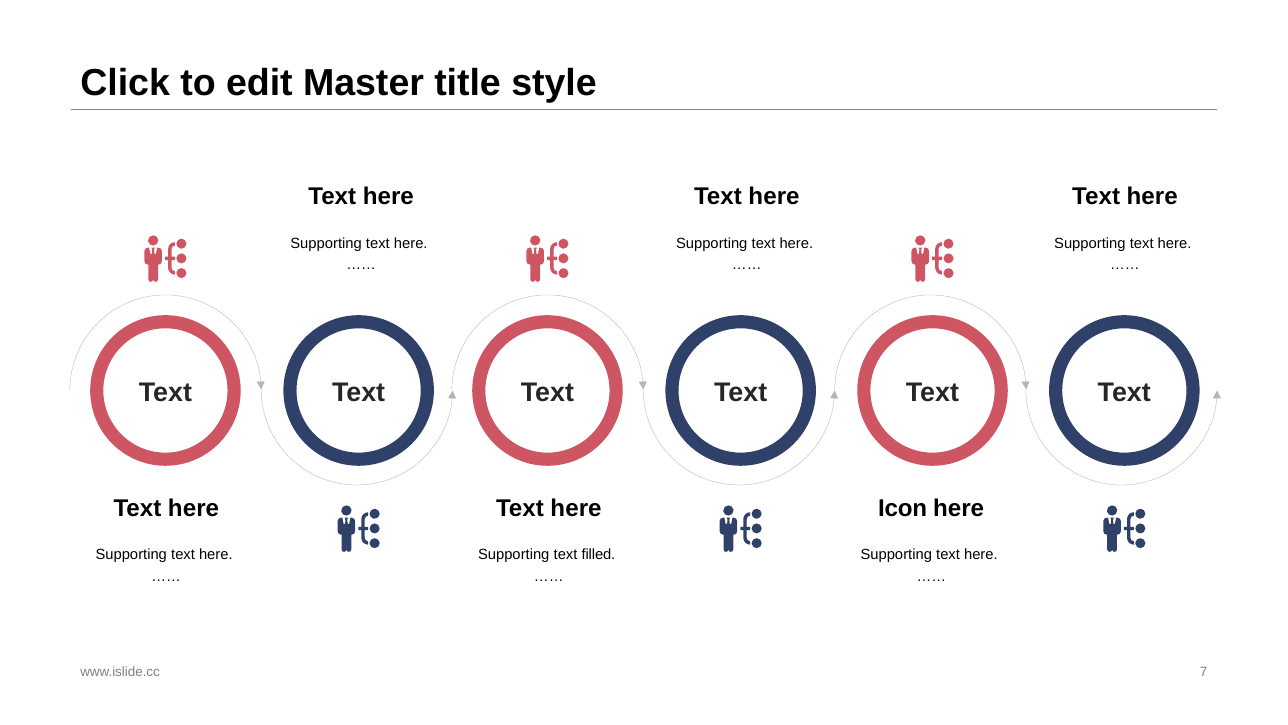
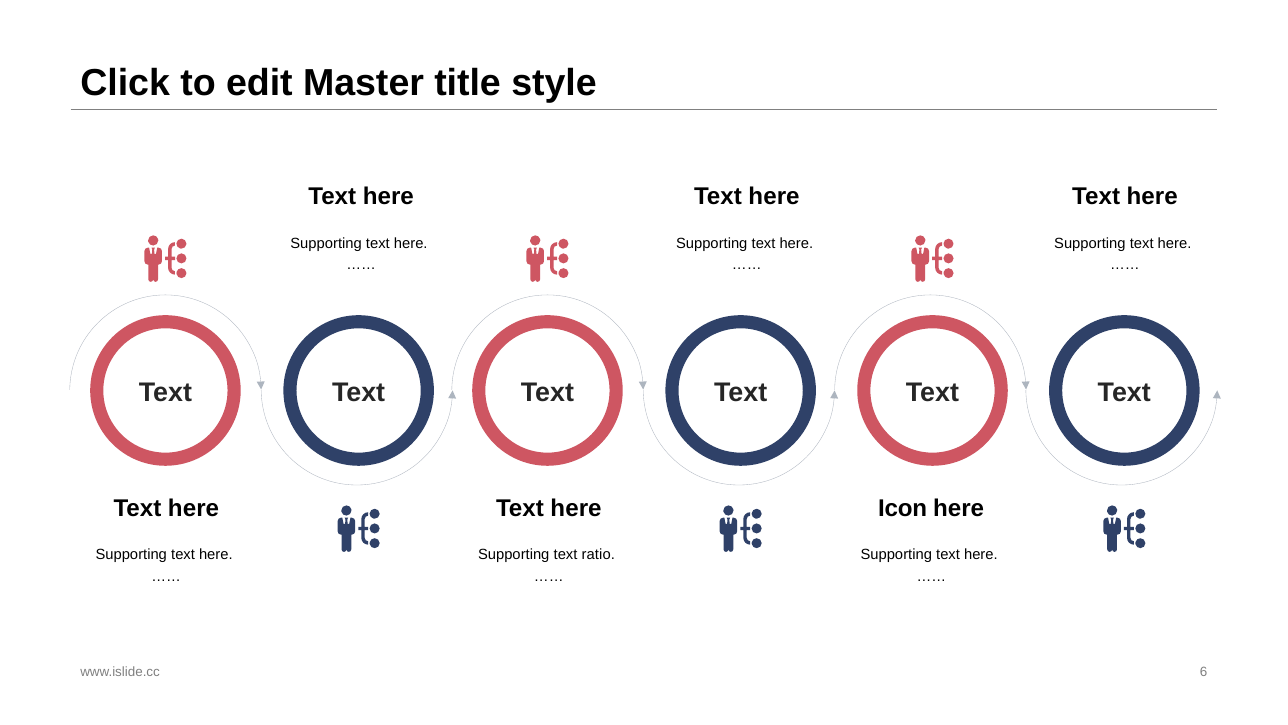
filled: filled -> ratio
7: 7 -> 6
